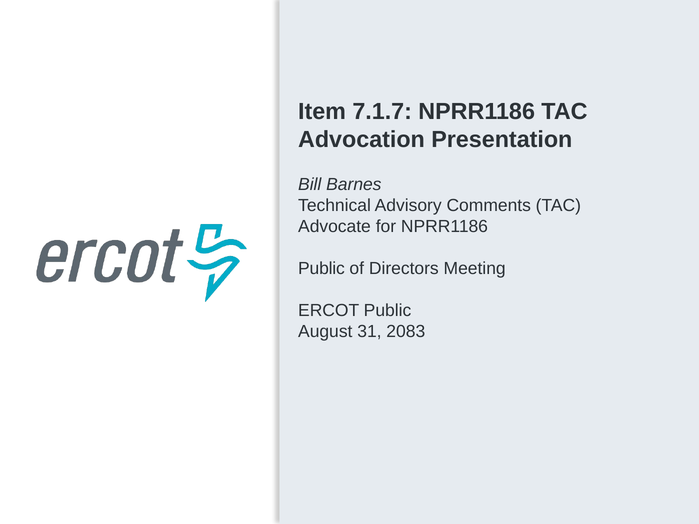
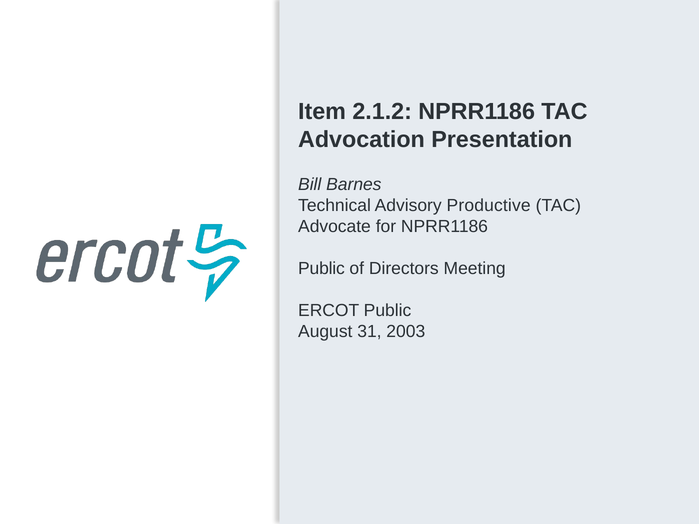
7.1.7: 7.1.7 -> 2.1.2
Comments: Comments -> Productive
2083: 2083 -> 2003
